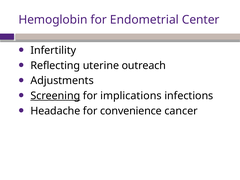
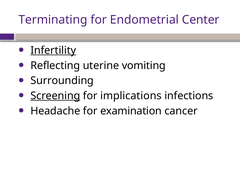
Hemoglobin: Hemoglobin -> Terminating
Infertility underline: none -> present
outreach: outreach -> vomiting
Adjustments: Adjustments -> Surrounding
convenience: convenience -> examination
